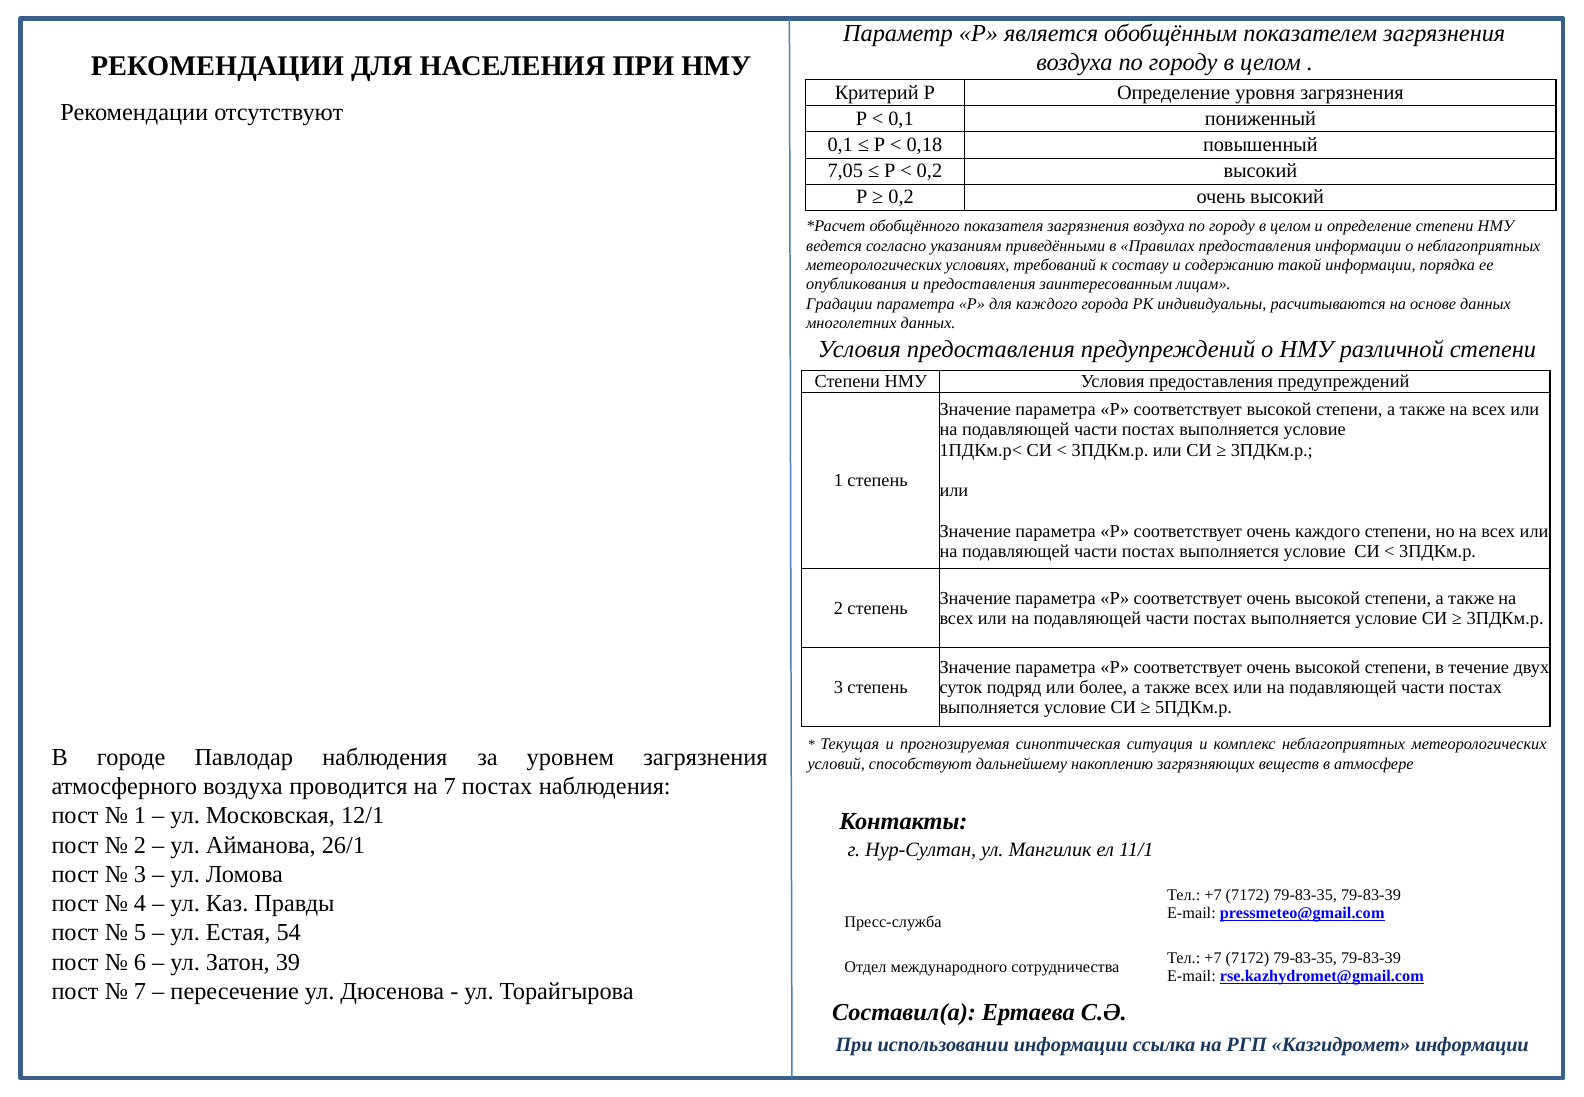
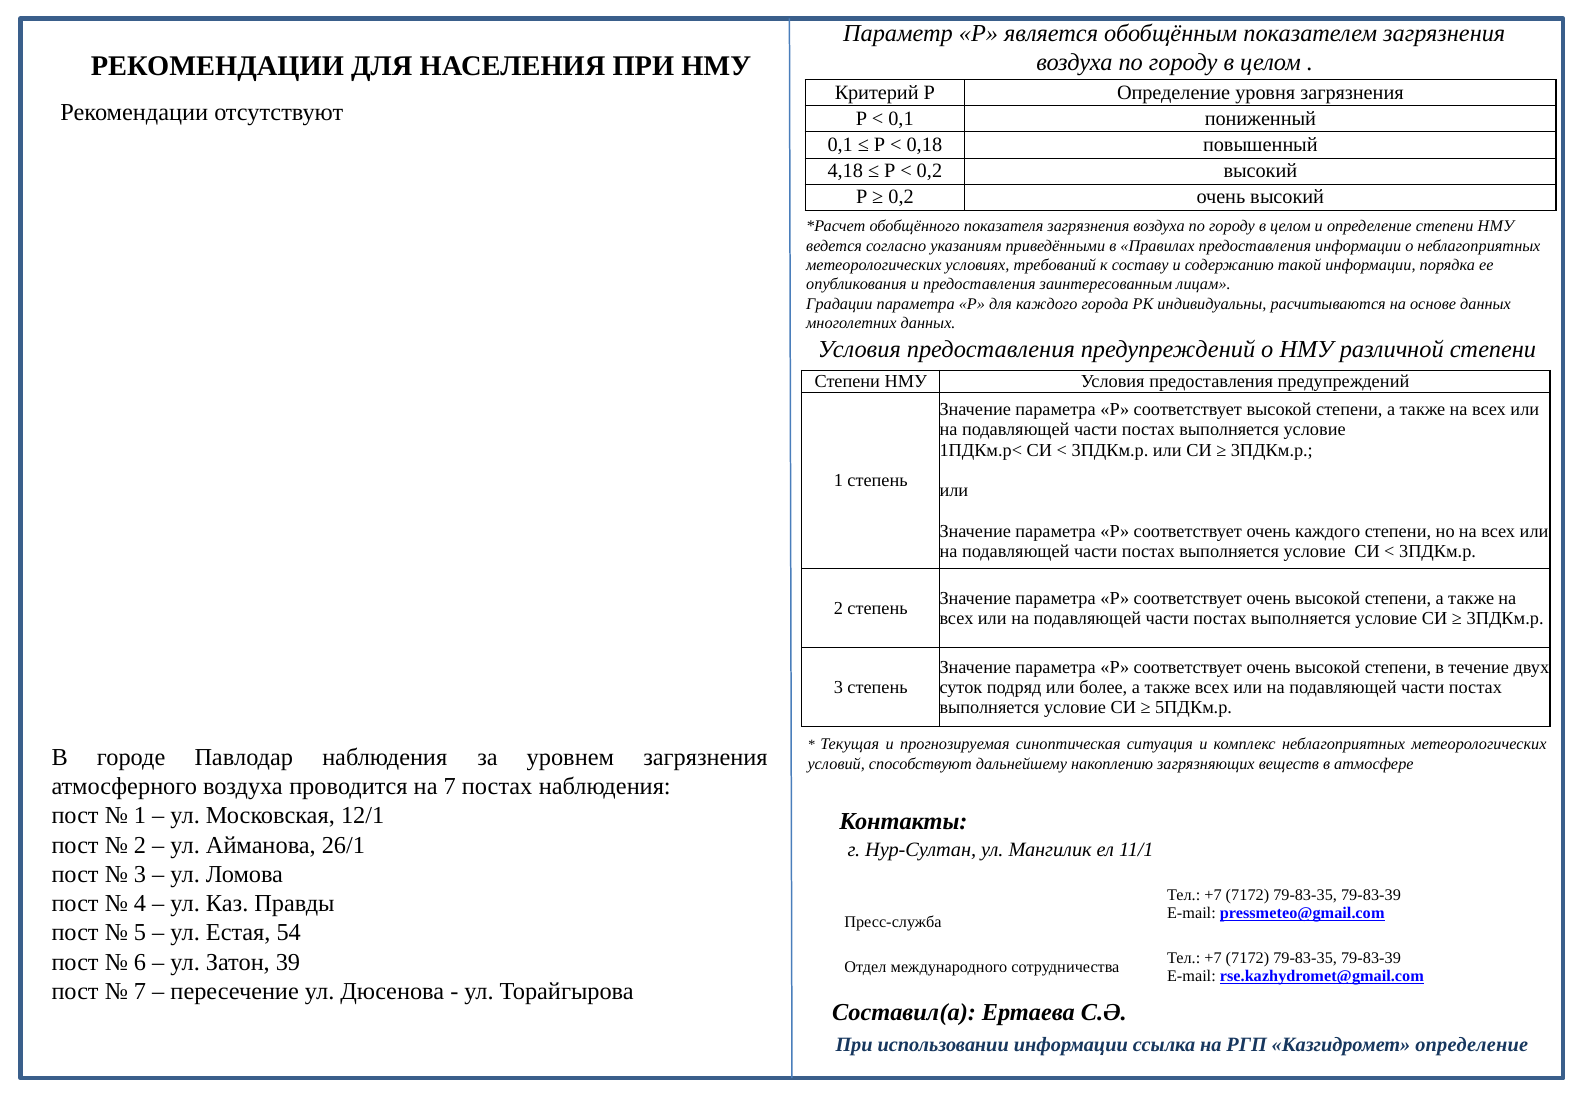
7,05: 7,05 -> 4,18
Казгидромет информации: информации -> определение
